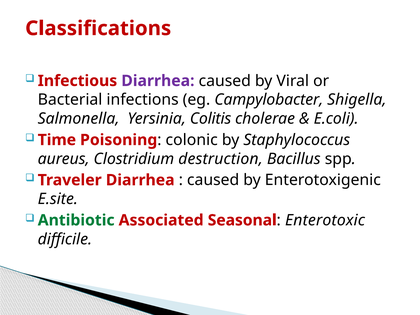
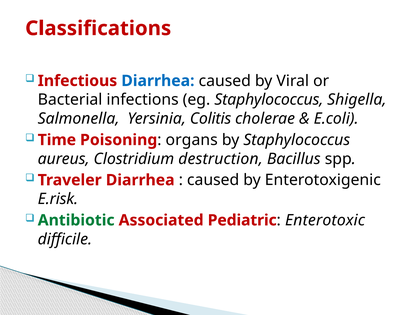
Diarrhea at (158, 81) colour: purple -> blue
eg Campylobacter: Campylobacter -> Staphylococcus
colonic: colonic -> organs
E.site: E.site -> E.risk
Seasonal: Seasonal -> Pediatric
